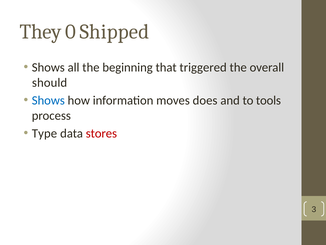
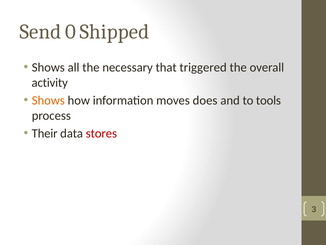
They: They -> Send
beginning: beginning -> necessary
should: should -> activity
Shows at (48, 100) colour: blue -> orange
Type: Type -> Their
